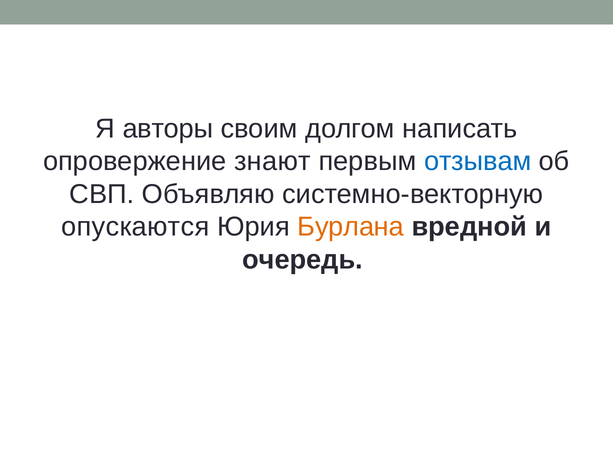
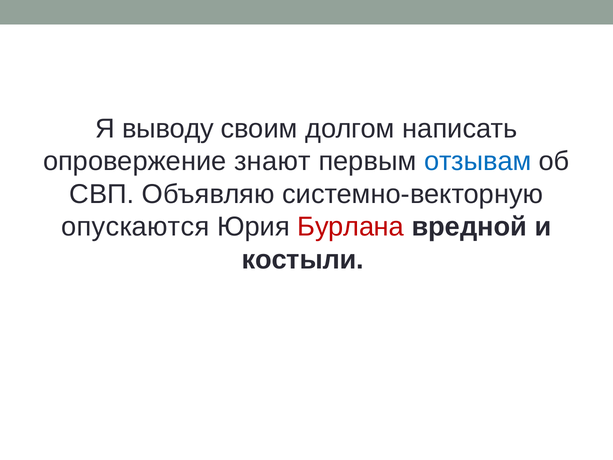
авторы: авторы -> выводу
Бурлана colour: orange -> red
очередь: очередь -> костыли
